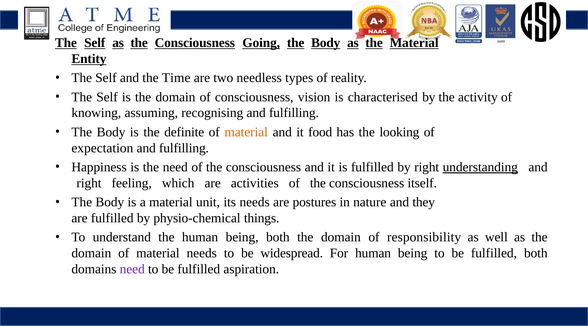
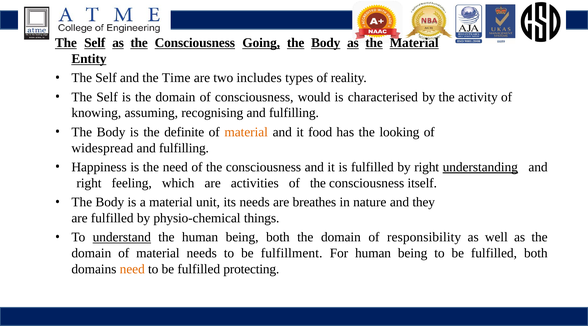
needless: needless -> includes
vision: vision -> would
expectation: expectation -> widespread
postures: postures -> breathes
understand underline: none -> present
widespread: widespread -> fulfillment
need at (132, 270) colour: purple -> orange
aspiration: aspiration -> protecting
